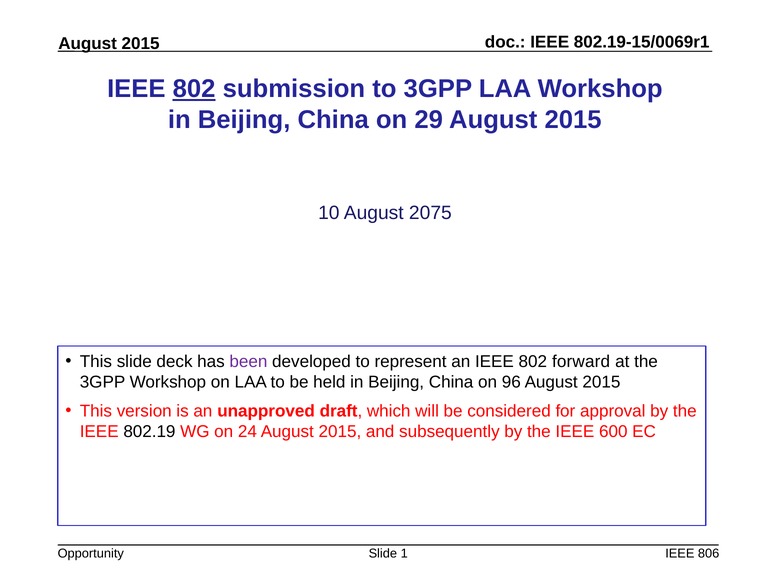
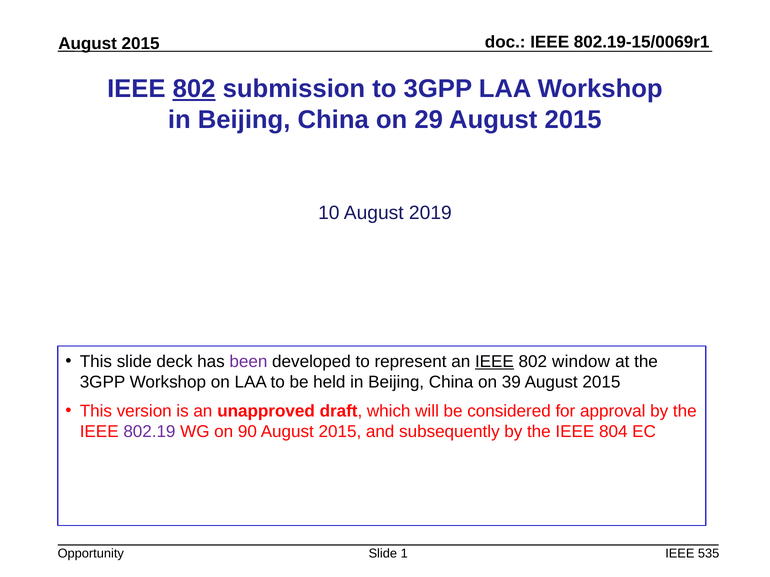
2075: 2075 -> 2019
IEEE at (494, 362) underline: none -> present
forward: forward -> window
96: 96 -> 39
802.19 colour: black -> purple
24: 24 -> 90
600: 600 -> 804
806: 806 -> 535
